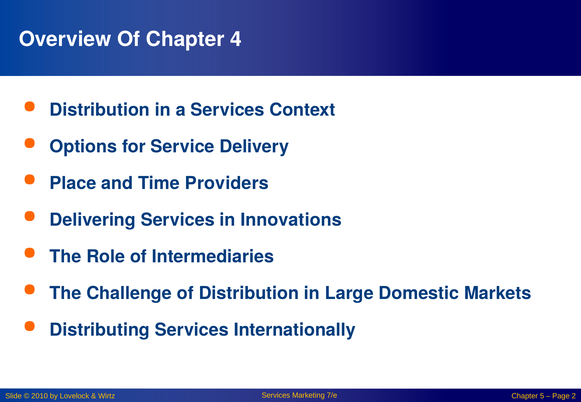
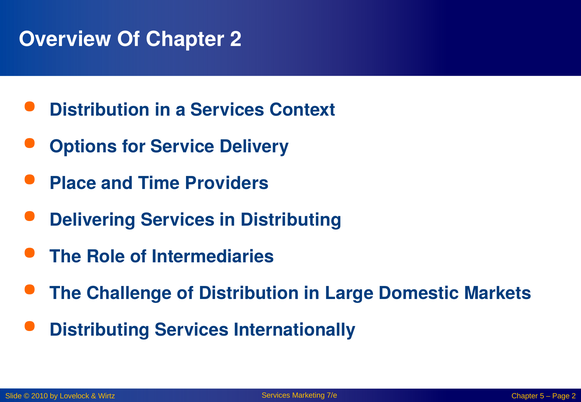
Chapter 4: 4 -> 2
in Innovations: Innovations -> Distributing
